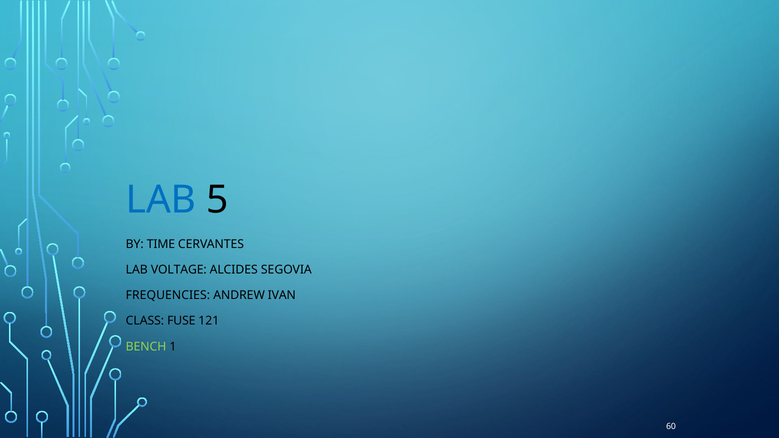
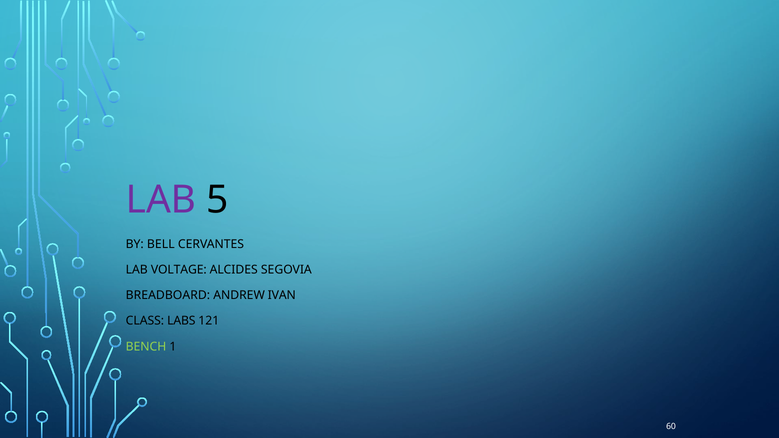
LAB at (161, 200) colour: blue -> purple
TIME: TIME -> BELL
FREQUENCIES: FREQUENCIES -> BREADBOARD
FUSE: FUSE -> LABS
